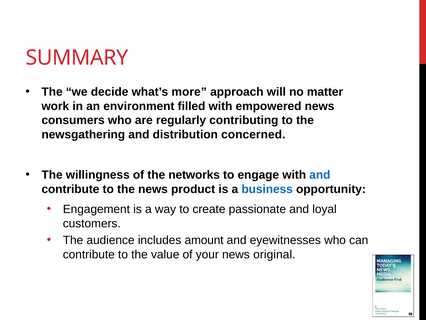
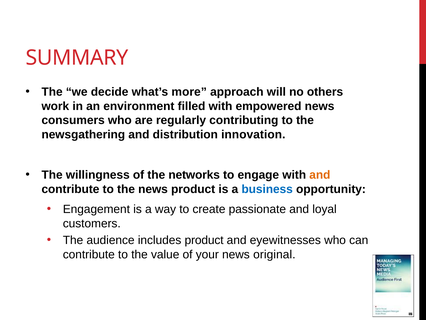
matter: matter -> others
concerned: concerned -> innovation
and at (320, 175) colour: blue -> orange
includes amount: amount -> product
